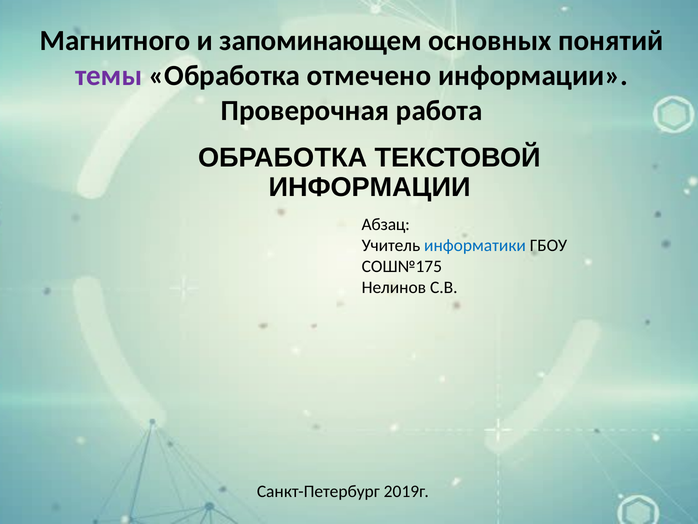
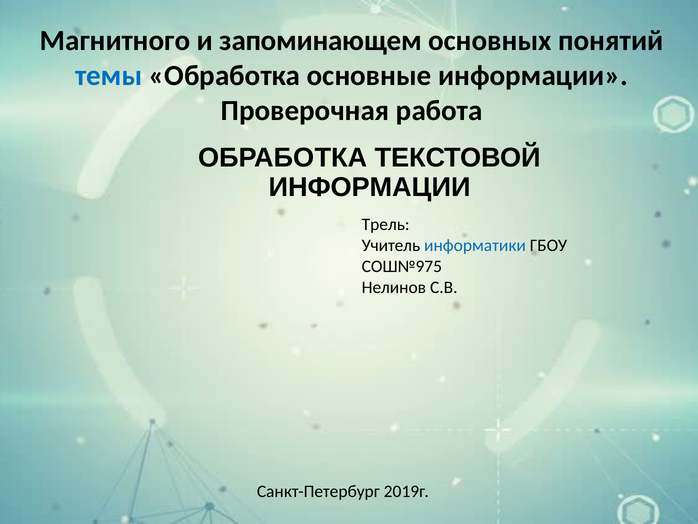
темы colour: purple -> blue
отмечено: отмечено -> основные
Абзац: Абзац -> Трель
СОШ№175: СОШ№175 -> СОШ№975
